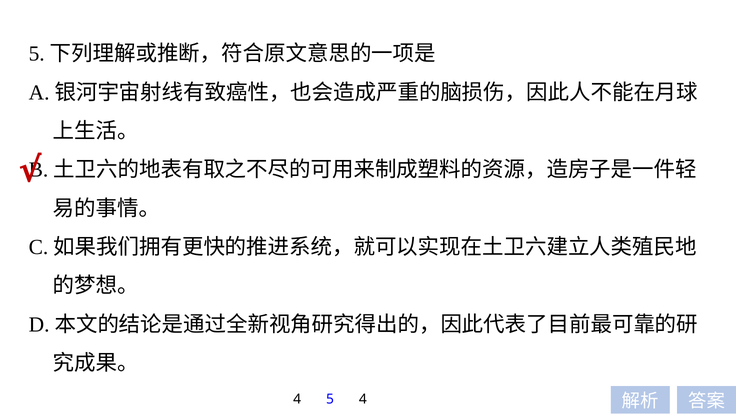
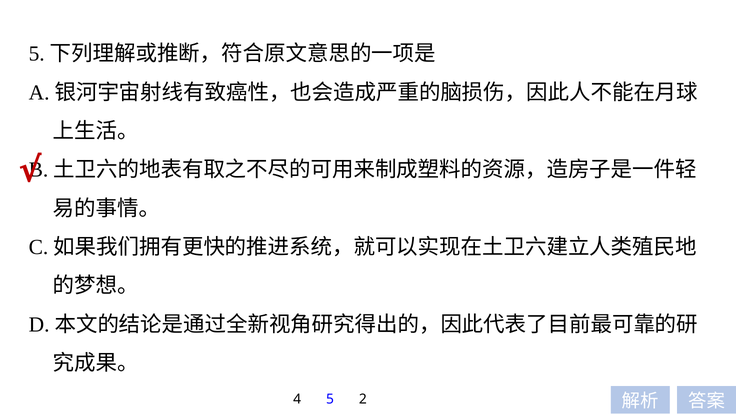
5 4: 4 -> 2
